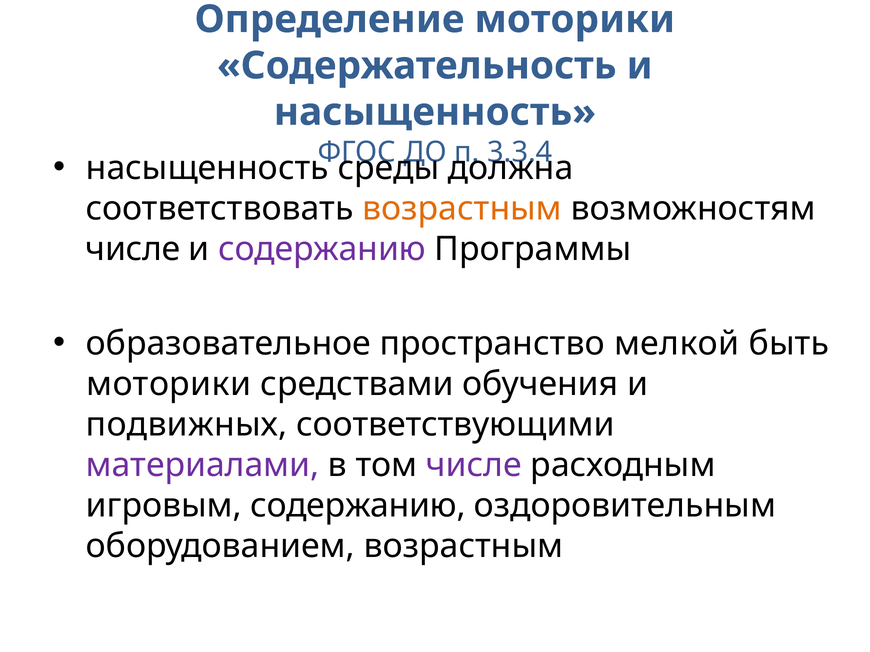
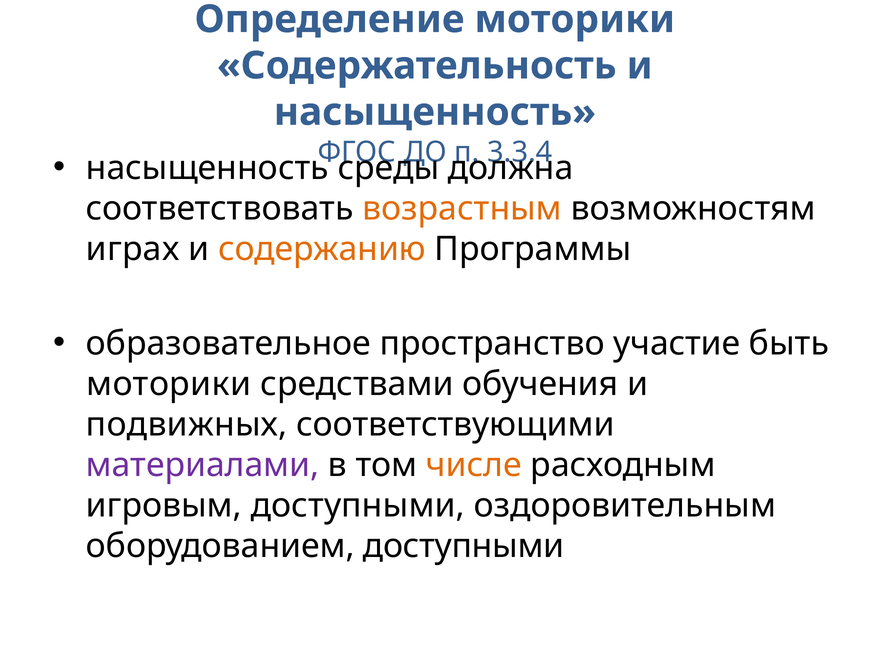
числе at (133, 249): числе -> играх
содержанию at (322, 249) colour: purple -> orange
мелкой: мелкой -> участие
числе at (474, 465) colour: purple -> orange
игровым содержанию: содержанию -> доступными
оборудованием возрастным: возрастным -> доступными
